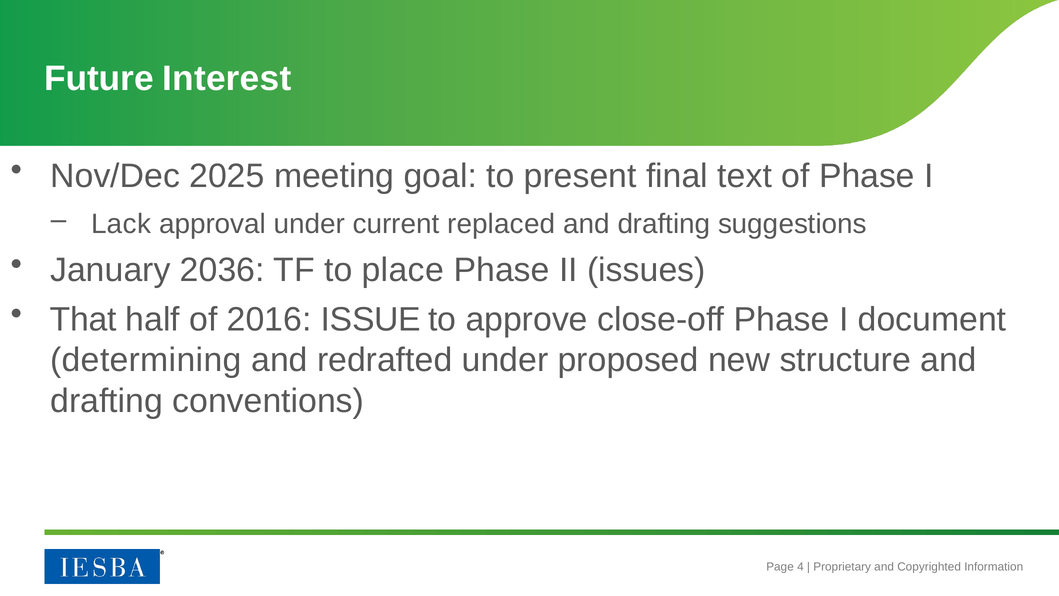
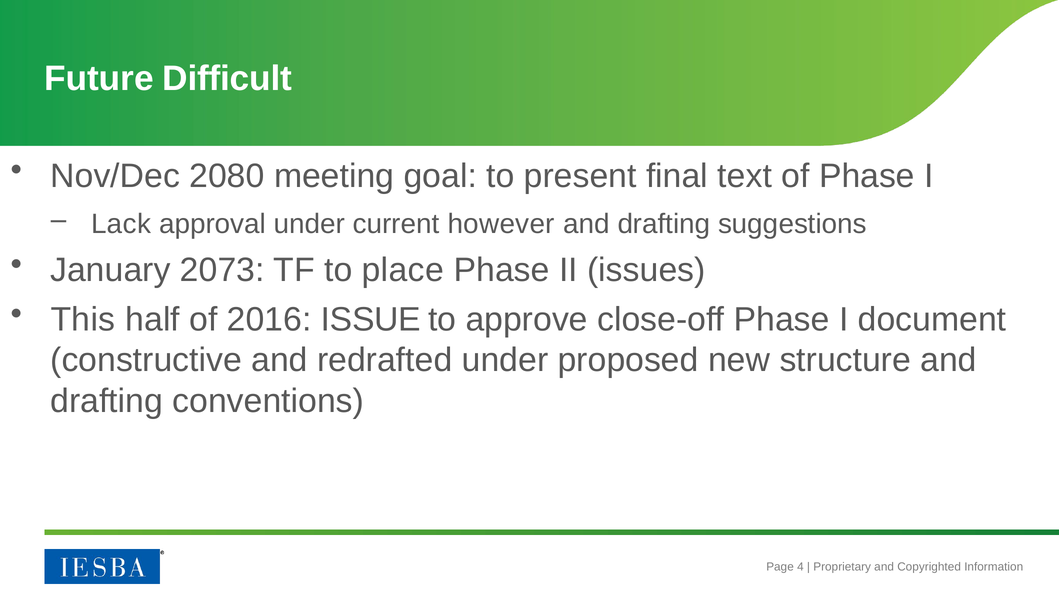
Interest: Interest -> Difficult
2025: 2025 -> 2080
replaced: replaced -> however
2036: 2036 -> 2073
That: That -> This
determining: determining -> constructive
